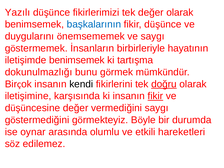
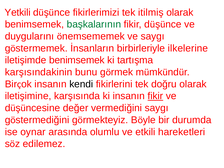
Yazılı: Yazılı -> Yetkili
tek değer: değer -> itilmiş
başkalarının colour: blue -> green
hayatının: hayatının -> ilkelerine
dokunulmazlığı: dokunulmazlığı -> karşısındakinin
doğru underline: present -> none
